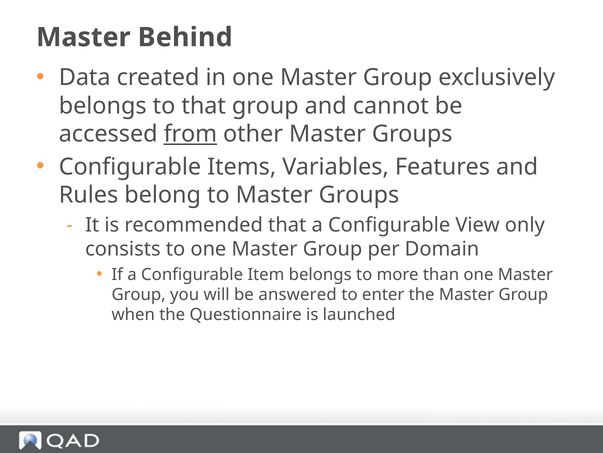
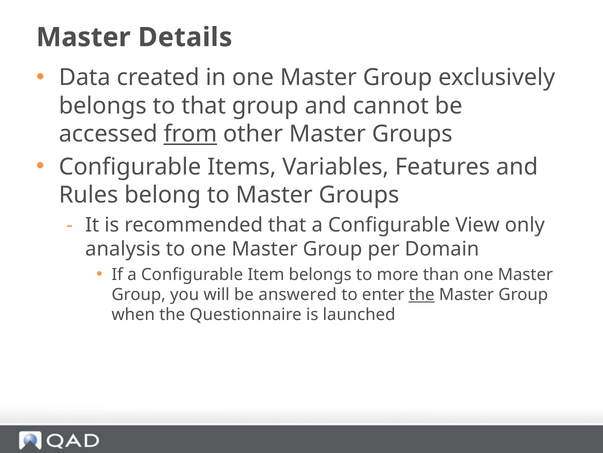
Behind: Behind -> Details
consists: consists -> analysis
the at (422, 294) underline: none -> present
